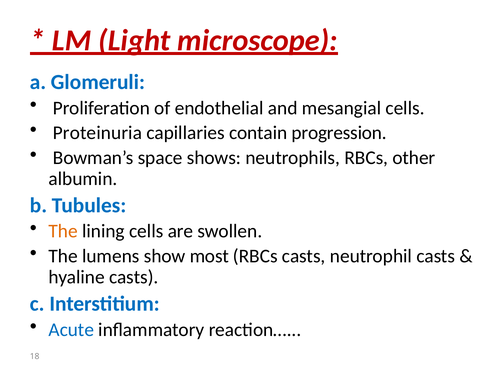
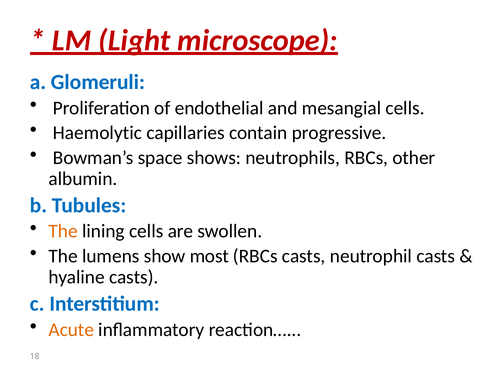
Proteinuria: Proteinuria -> Haemolytic
progression: progression -> progressive
Acute colour: blue -> orange
